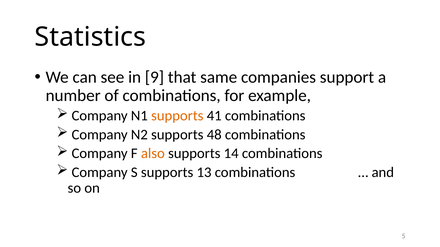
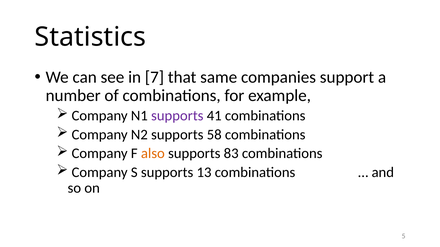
9: 9 -> 7
supports at (177, 116) colour: orange -> purple
48: 48 -> 58
14: 14 -> 83
